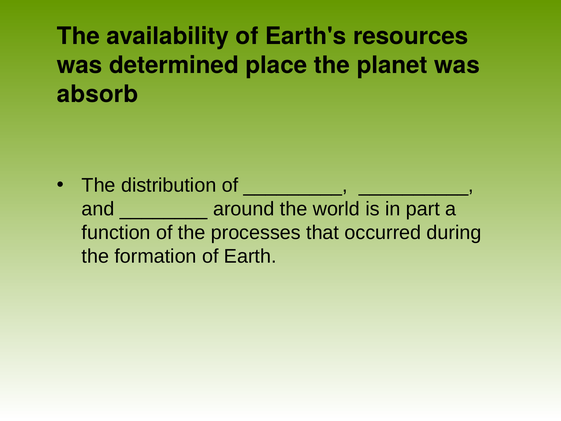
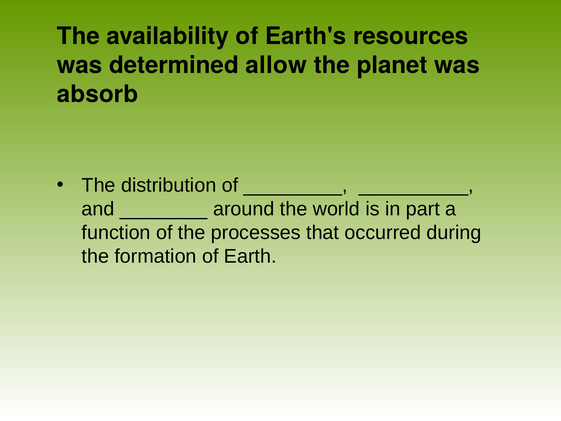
place: place -> allow
